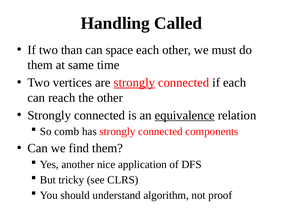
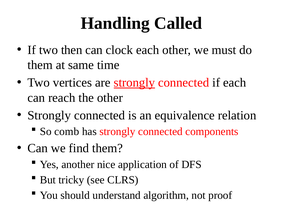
than: than -> then
space: space -> clock
equivalence underline: present -> none
